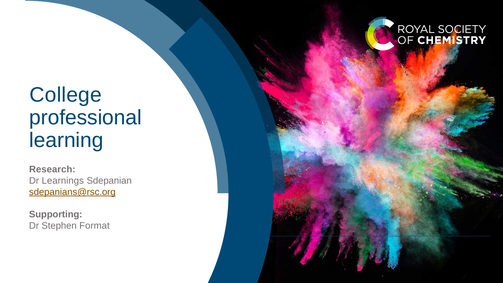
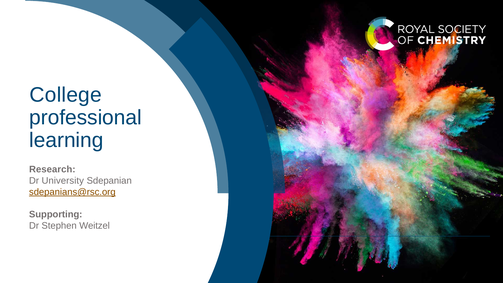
Learnings: Learnings -> University
Format: Format -> Weitzel
